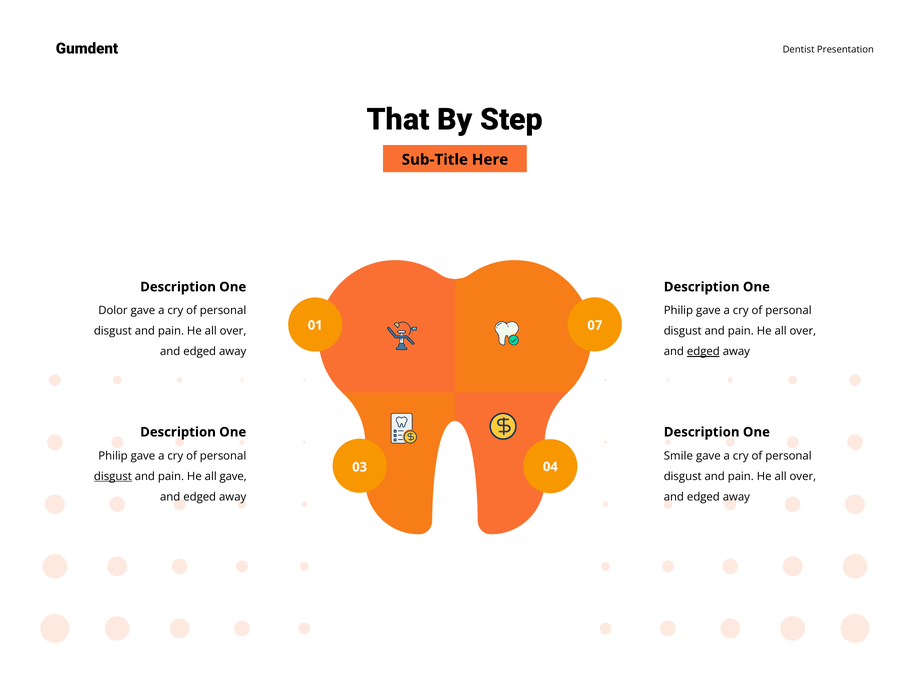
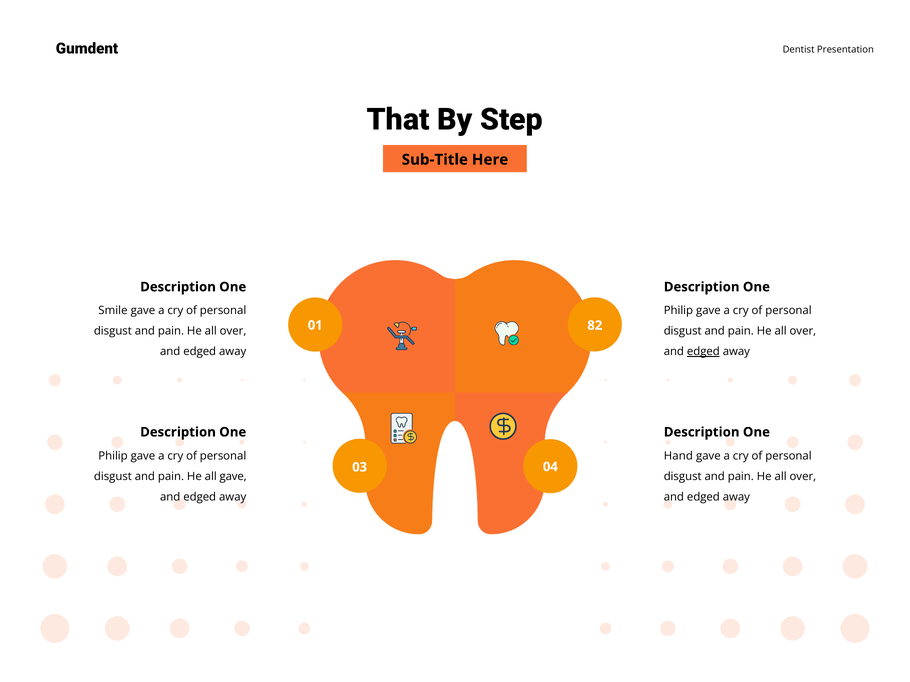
Dolor: Dolor -> Smile
07: 07 -> 82
Smile: Smile -> Hand
disgust at (113, 477) underline: present -> none
